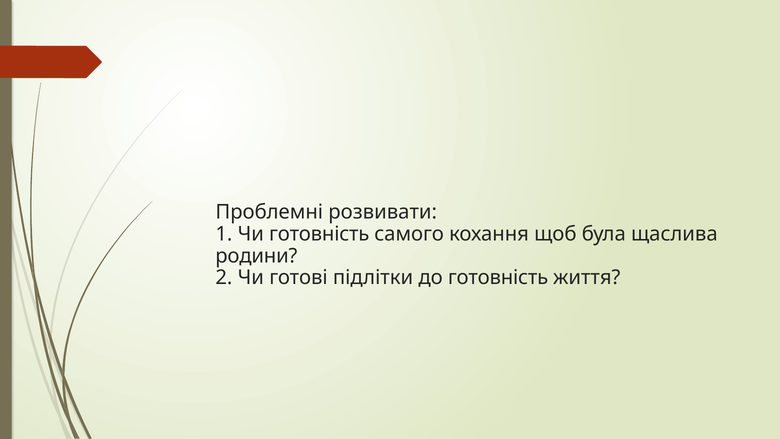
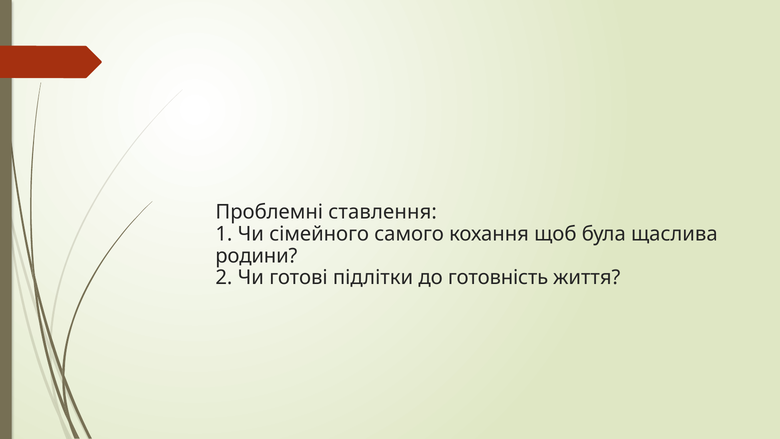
розвивати: розвивати -> ставлення
Чи готовність: готовність -> сімейного
